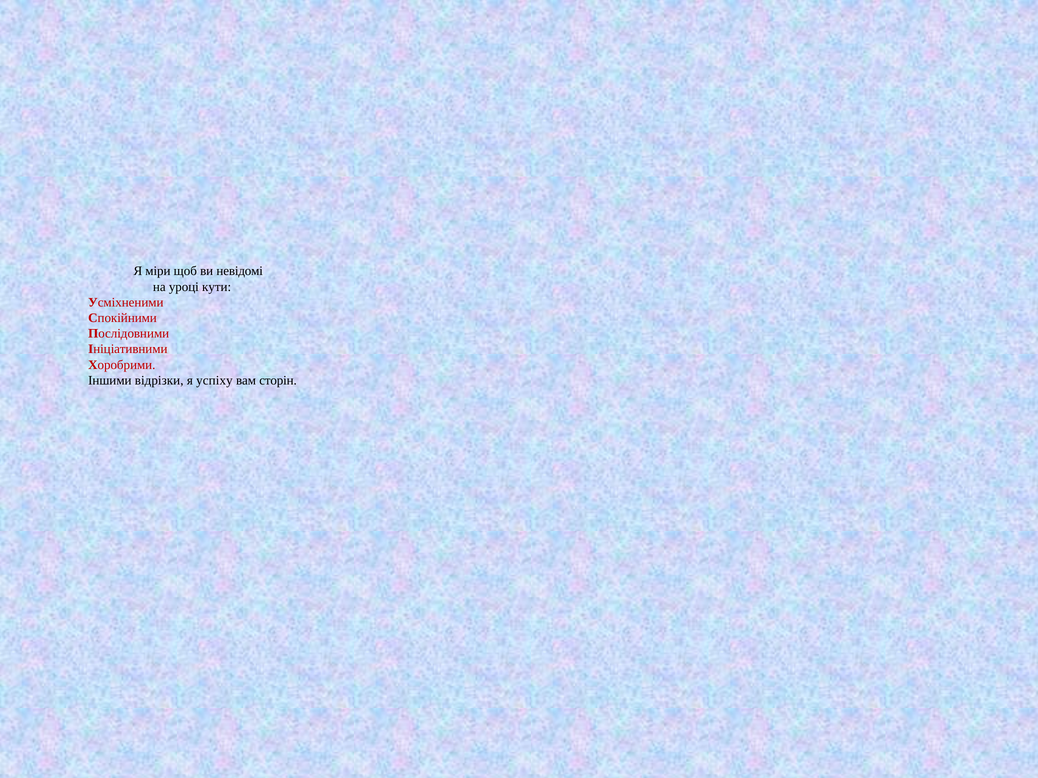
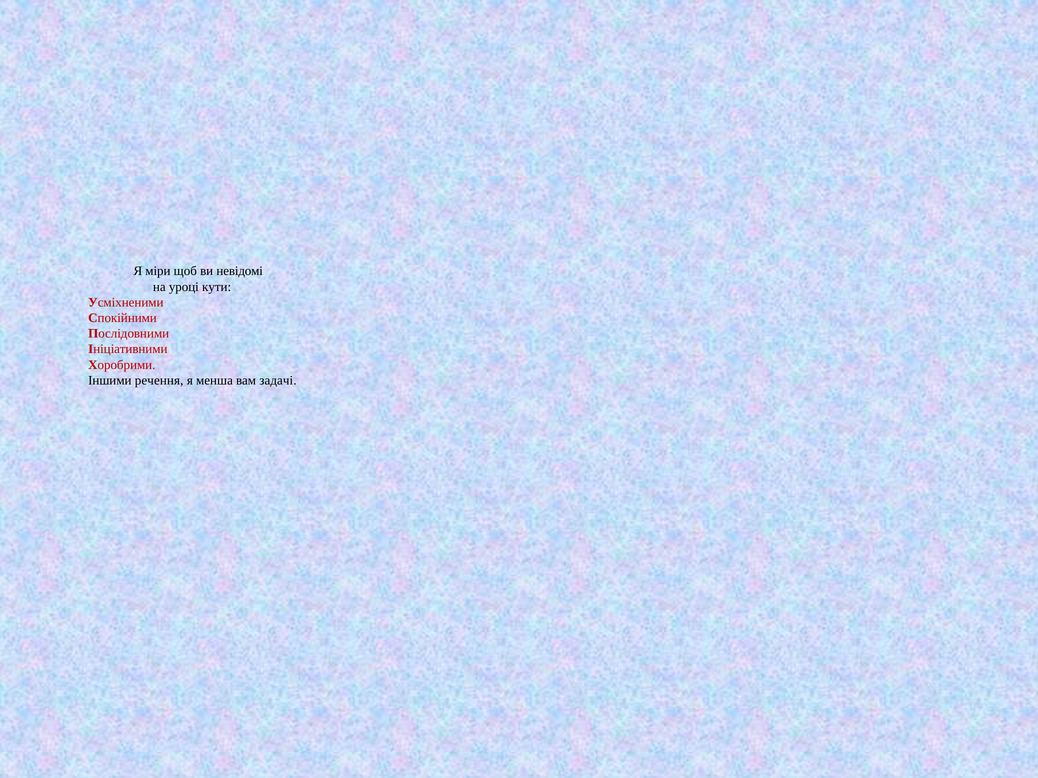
відрізки: відрізки -> речення
успіху: успіху -> менша
сторін: сторін -> задачі
